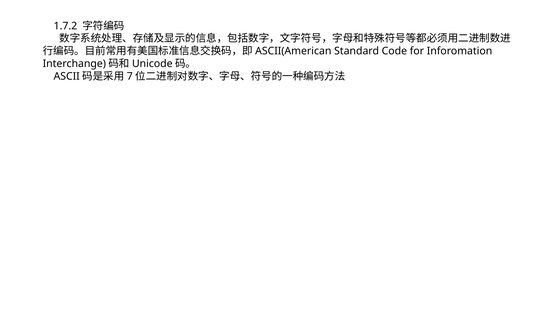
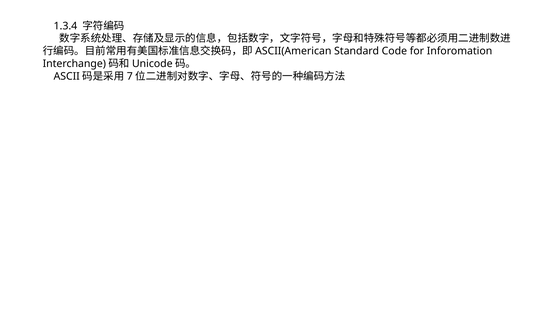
1.7.2: 1.7.2 -> 1.3.4
